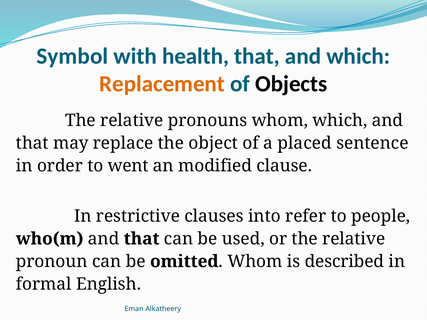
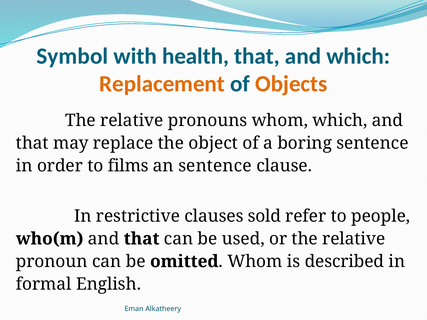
Objects colour: black -> orange
placed: placed -> boring
went: went -> films
an modified: modified -> sentence
into: into -> sold
